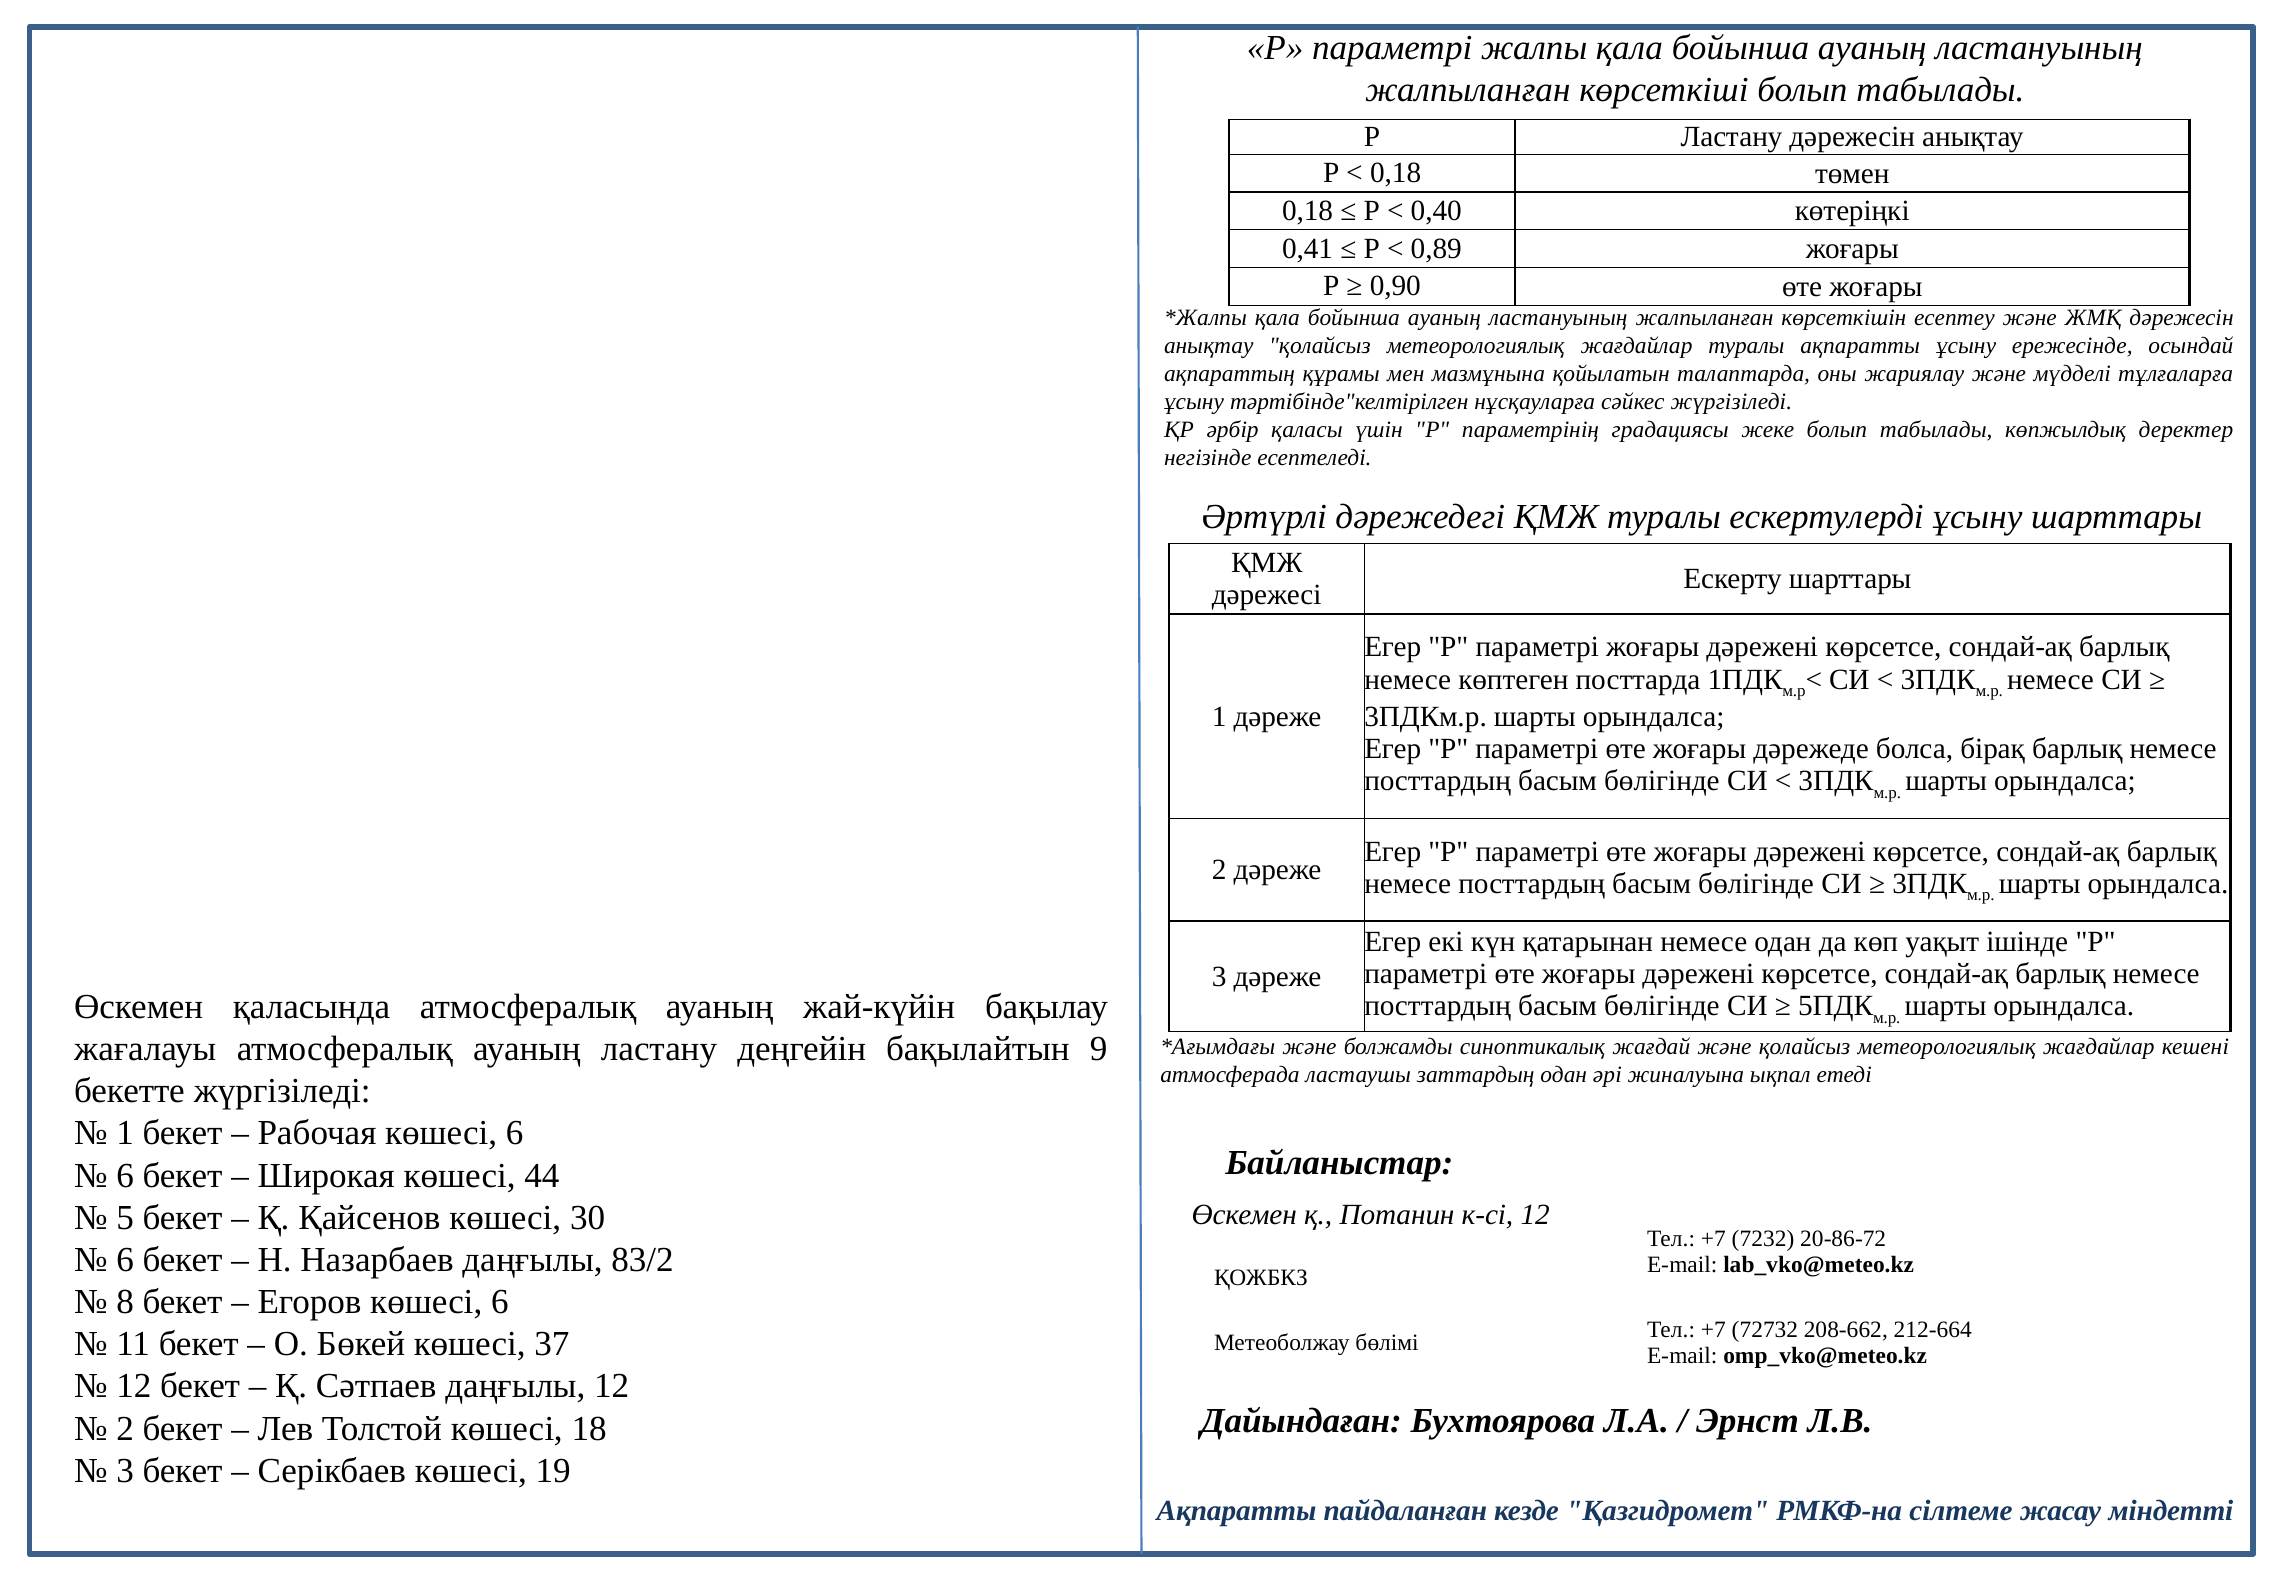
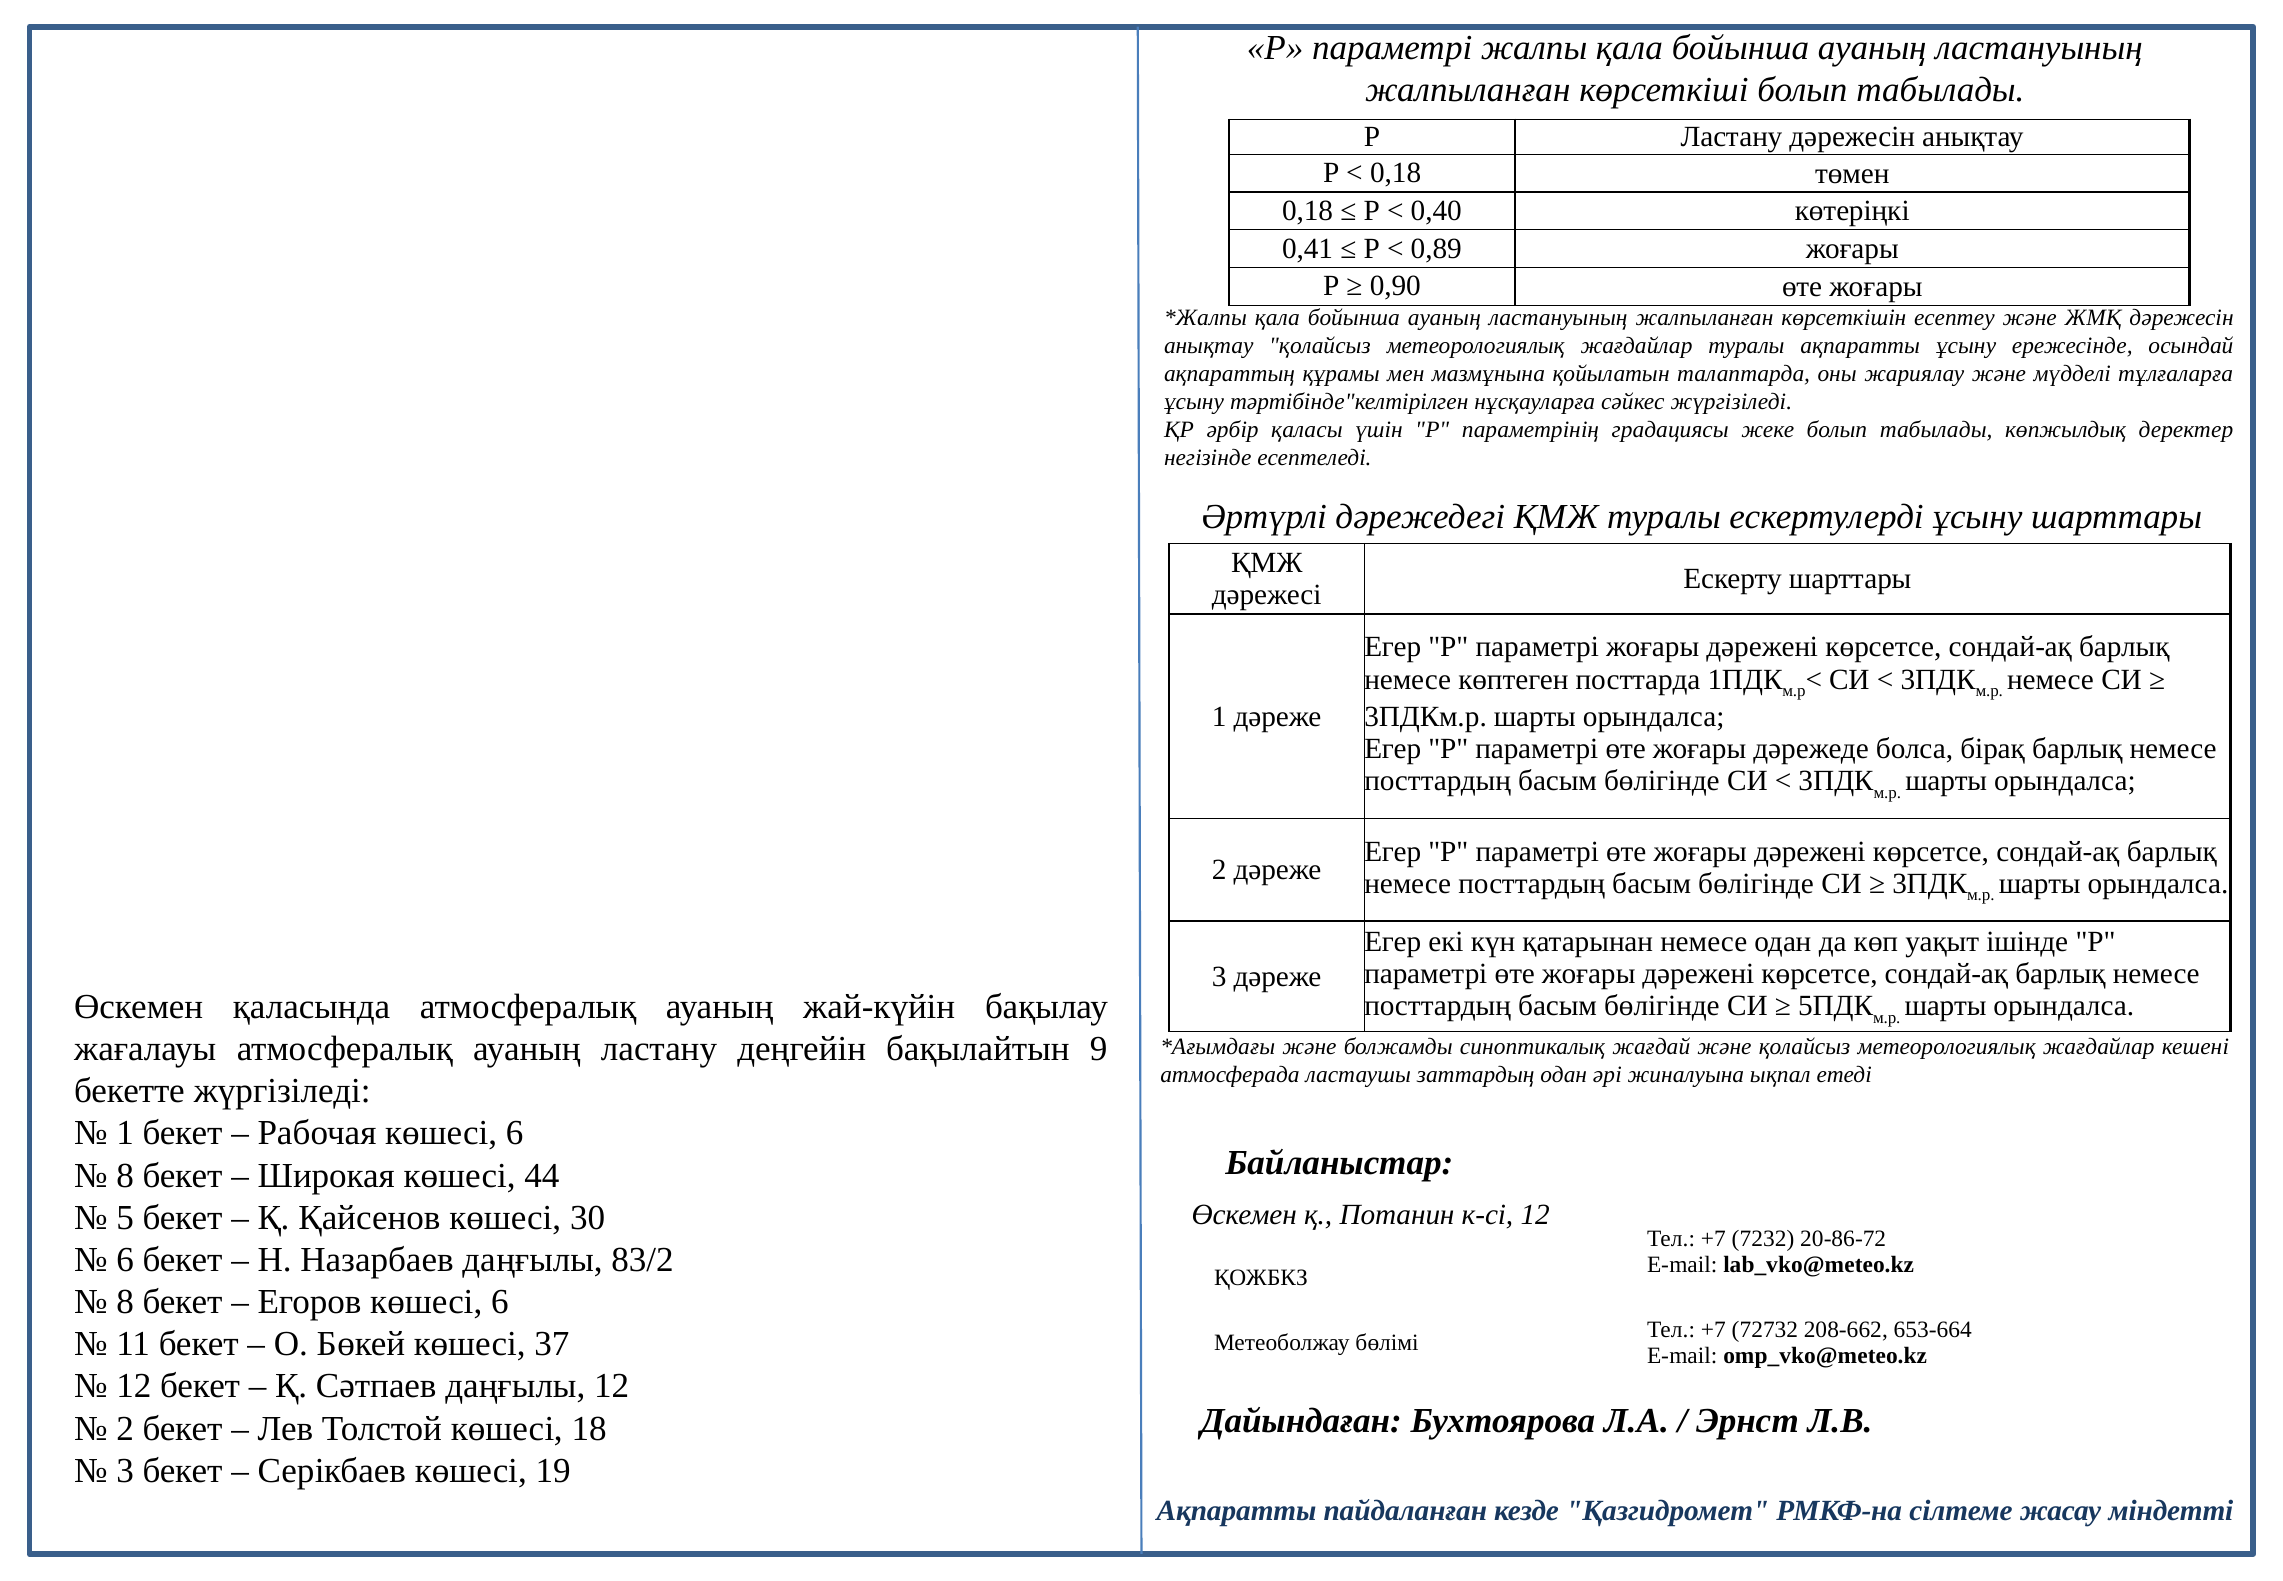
6 at (125, 1175): 6 -> 8
212-664: 212-664 -> 653-664
